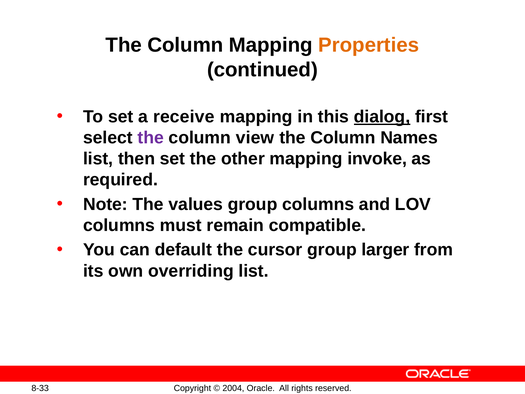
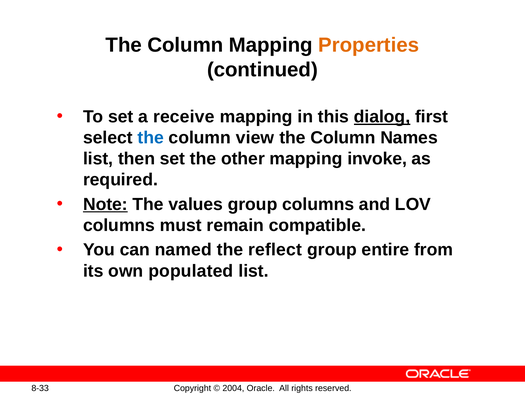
the at (151, 138) colour: purple -> blue
Note underline: none -> present
default: default -> named
cursor: cursor -> reflect
larger: larger -> entire
overriding: overriding -> populated
